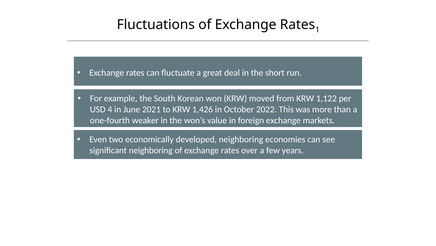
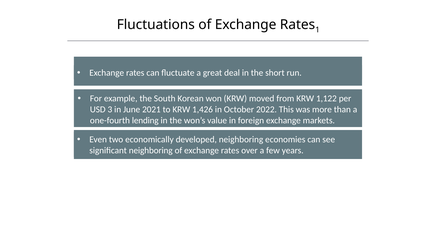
4: 4 -> 3
weaker: weaker -> lending
